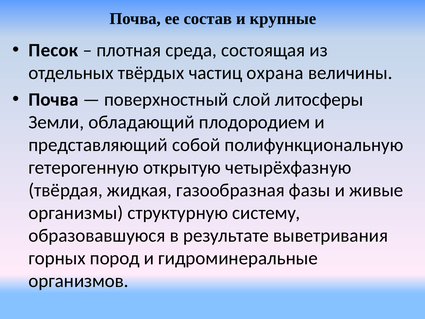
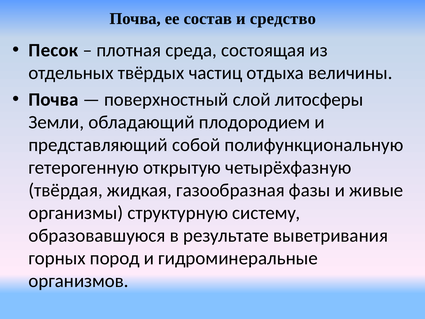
крупные: крупные -> средство
охрана: охрана -> отдыха
